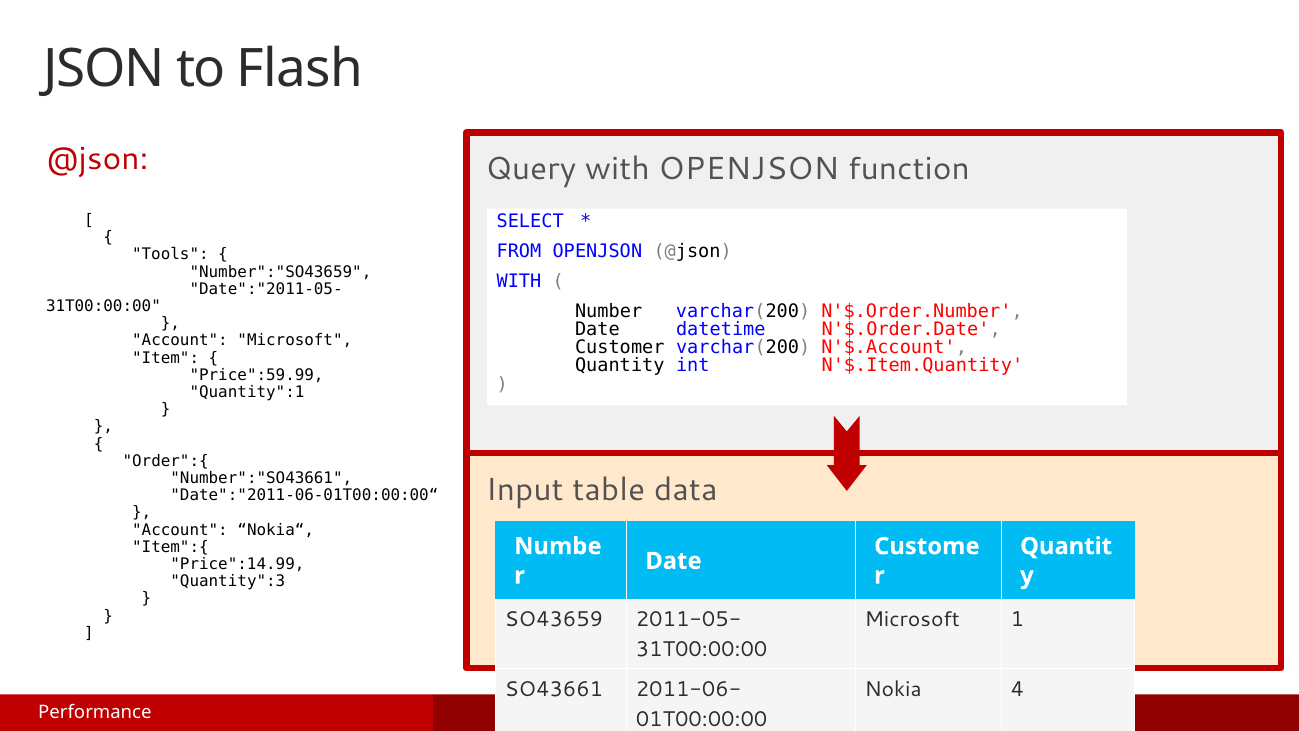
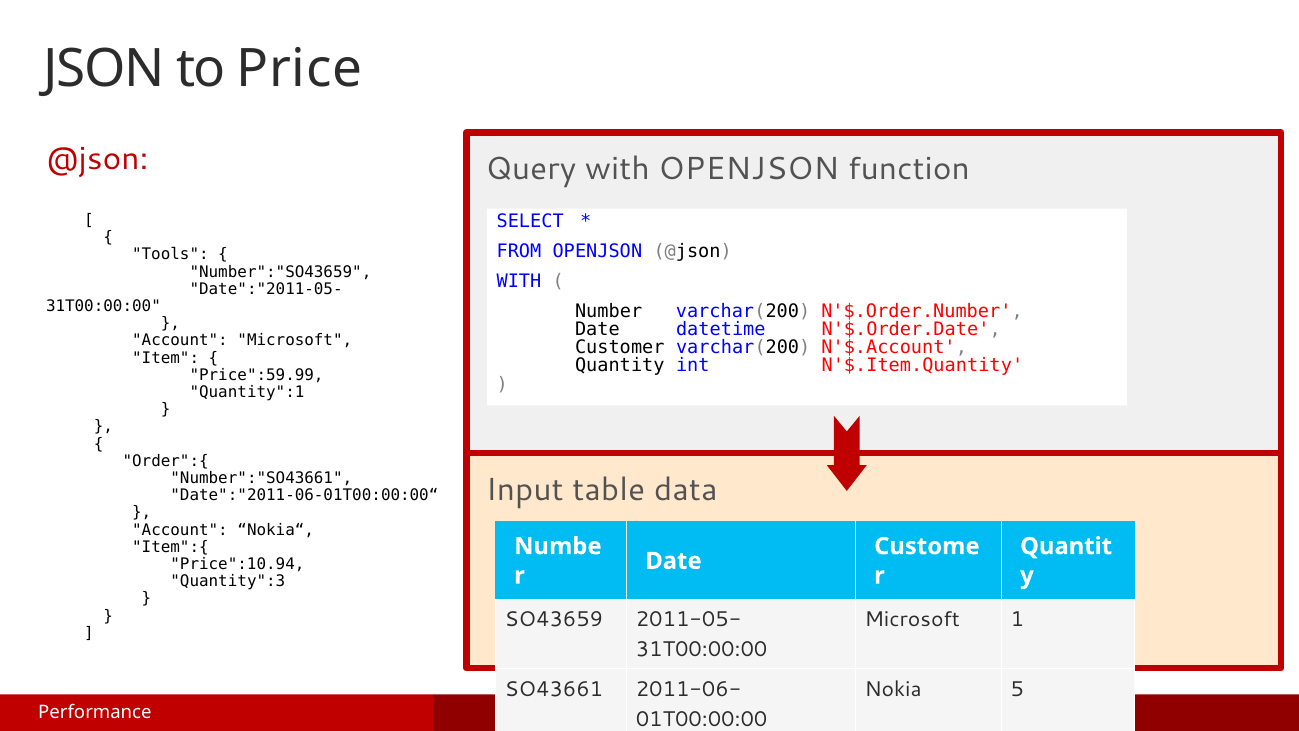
Flash: Flash -> Price
Price":14.99: Price":14.99 -> Price":10.94
4: 4 -> 5
